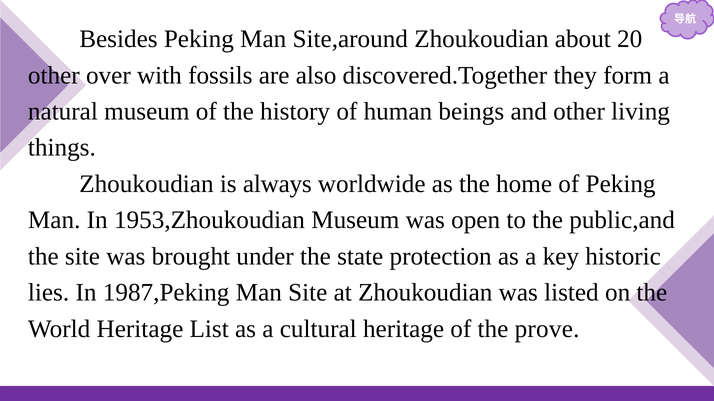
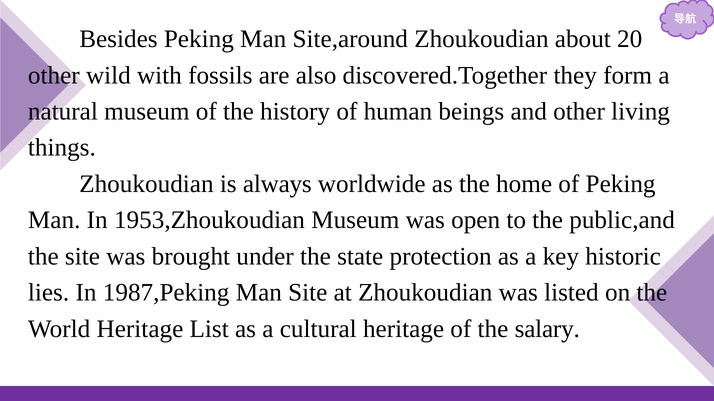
over: over -> wild
prove: prove -> salary
